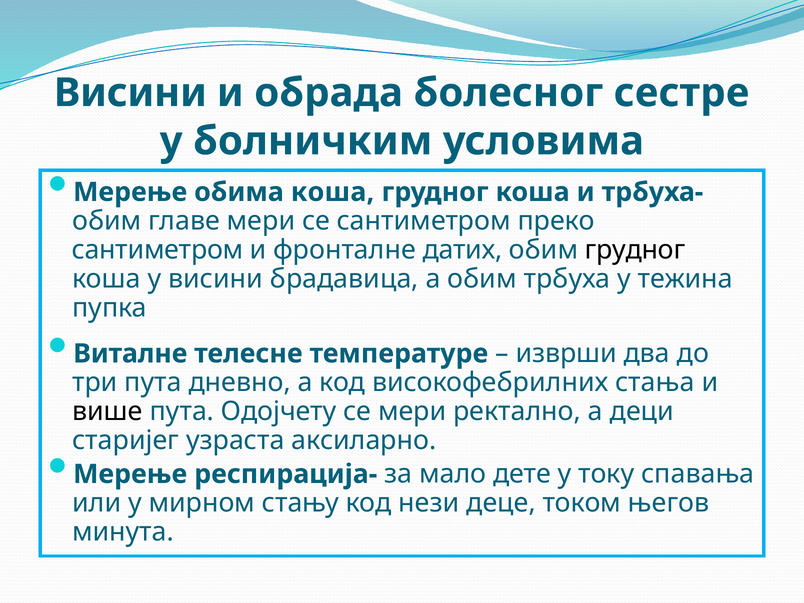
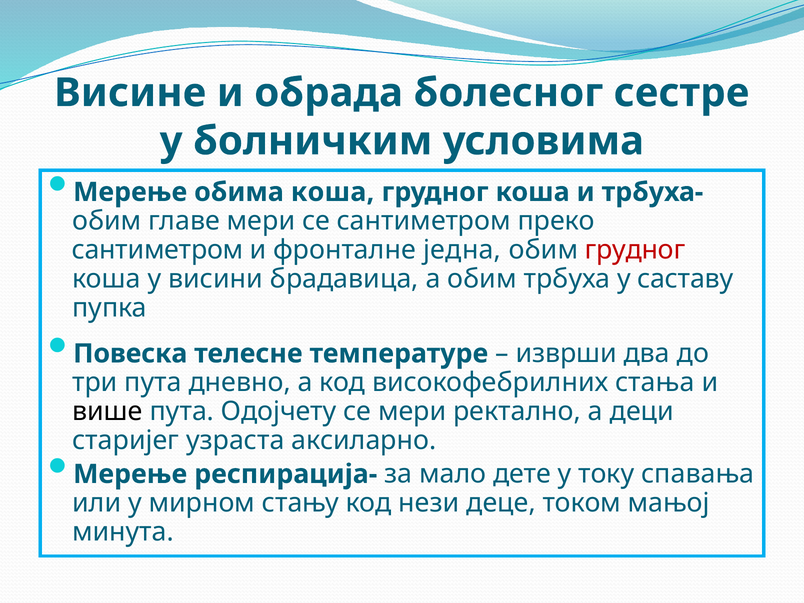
Висини at (130, 93): Висини -> Висине
датих: датих -> једна
грудног at (635, 250) colour: black -> red
тежинa: тежинa -> саставу
Виталне: Виталне -> Повеска
његов: његов -> мањој
